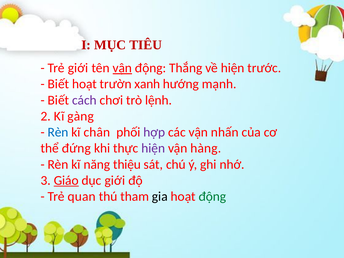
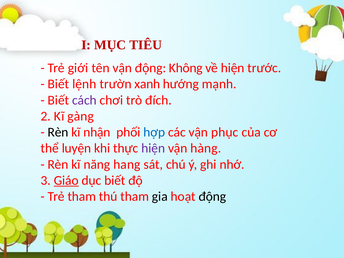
vận at (122, 68) underline: present -> none
Thắng: Thắng -> Không
Biết hoạt: hoạt -> lệnh
lệnh: lệnh -> đích
Rèn at (58, 132) colour: blue -> black
chân: chân -> nhận
hợp colour: purple -> blue
nhấn: nhấn -> phục
đứng: đứng -> luyện
thiệu: thiệu -> hang
dục giới: giới -> biết
Trẻ quan: quan -> tham
động at (212, 196) colour: green -> black
